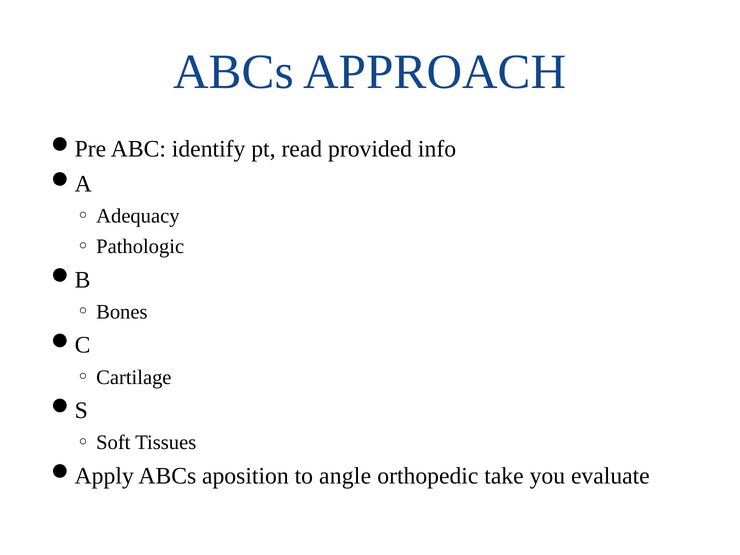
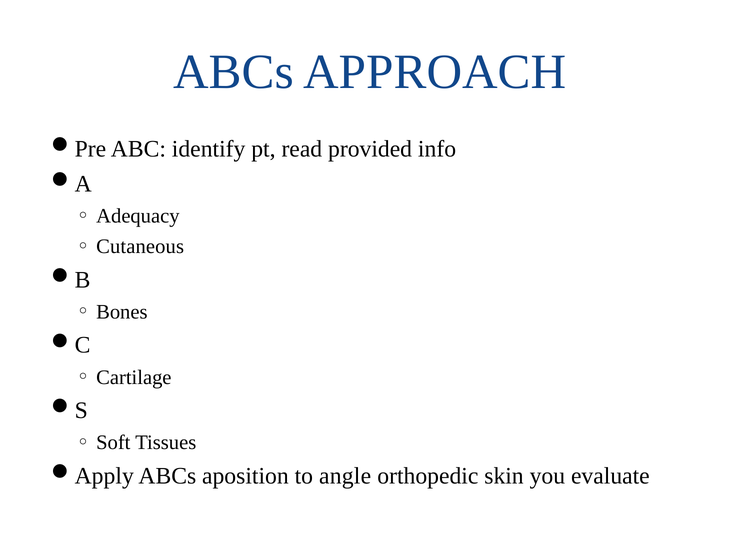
Pathologic: Pathologic -> Cutaneous
take: take -> skin
